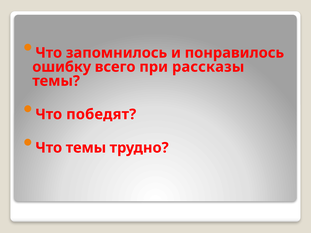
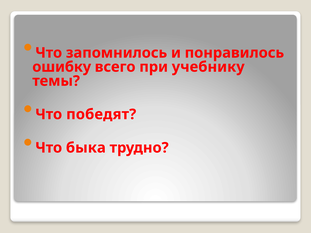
рассказы: рассказы -> учебнику
Что темы: темы -> быка
